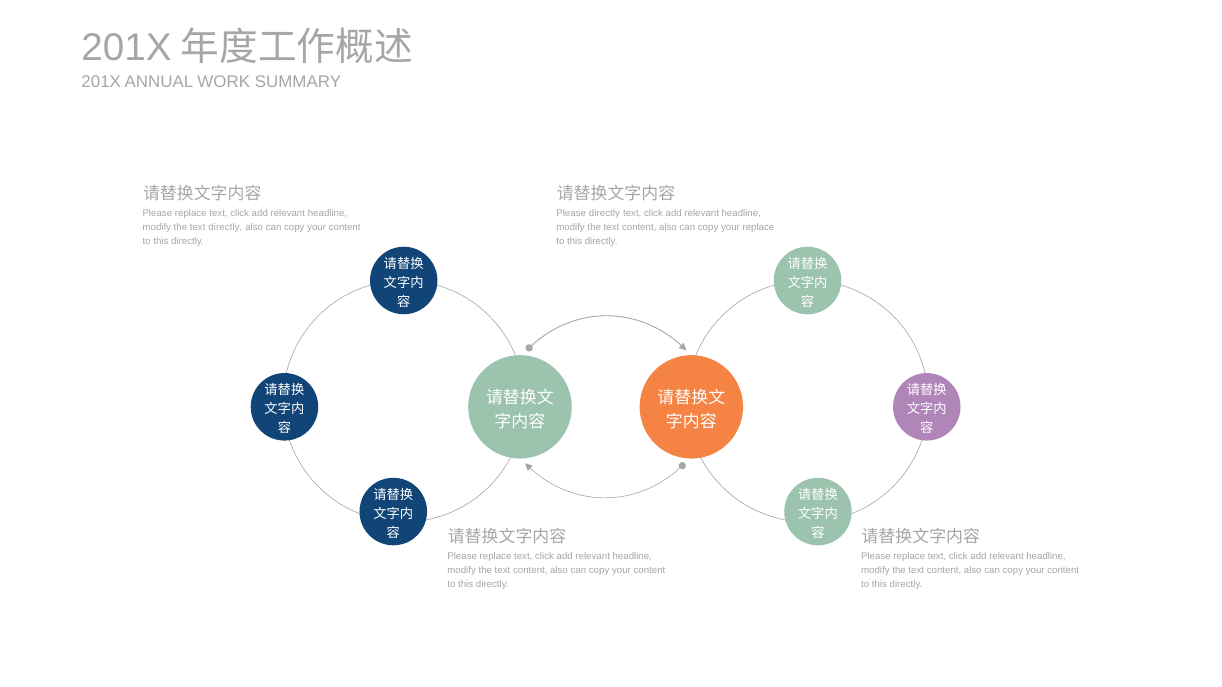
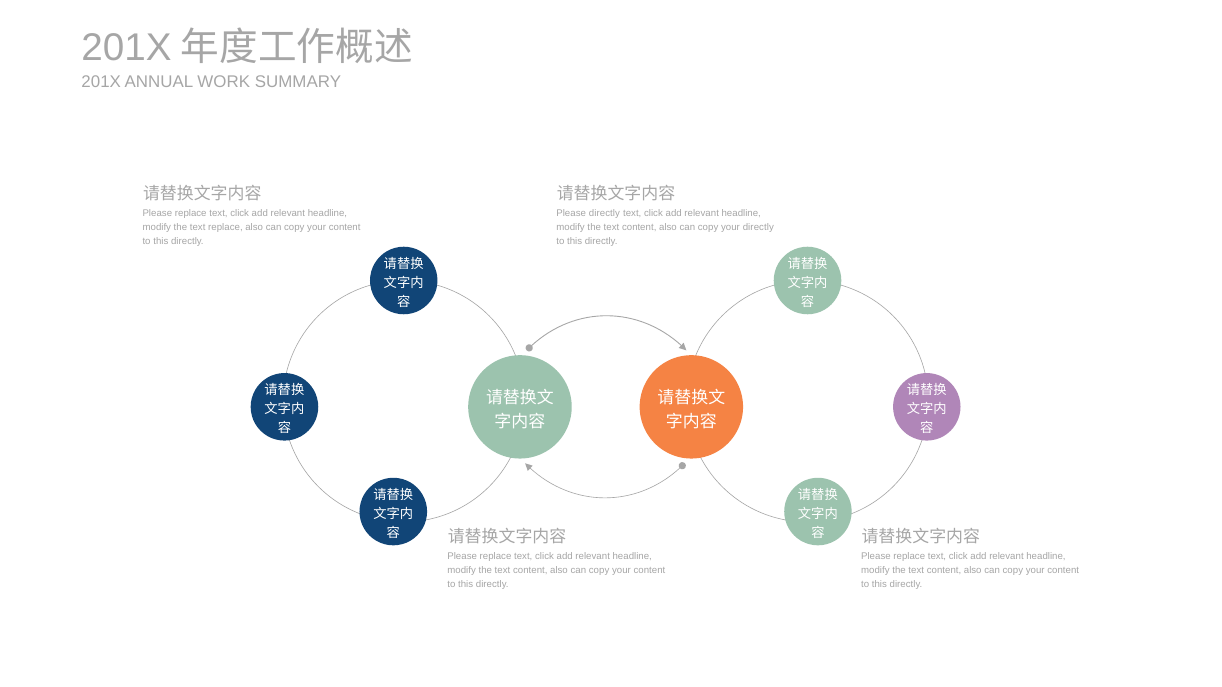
text directly: directly -> replace
your replace: replace -> directly
